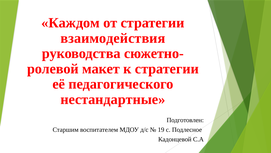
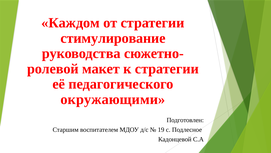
взаимодействия: взаимодействия -> стимулирование
нестандартные: нестандартные -> окружающими
